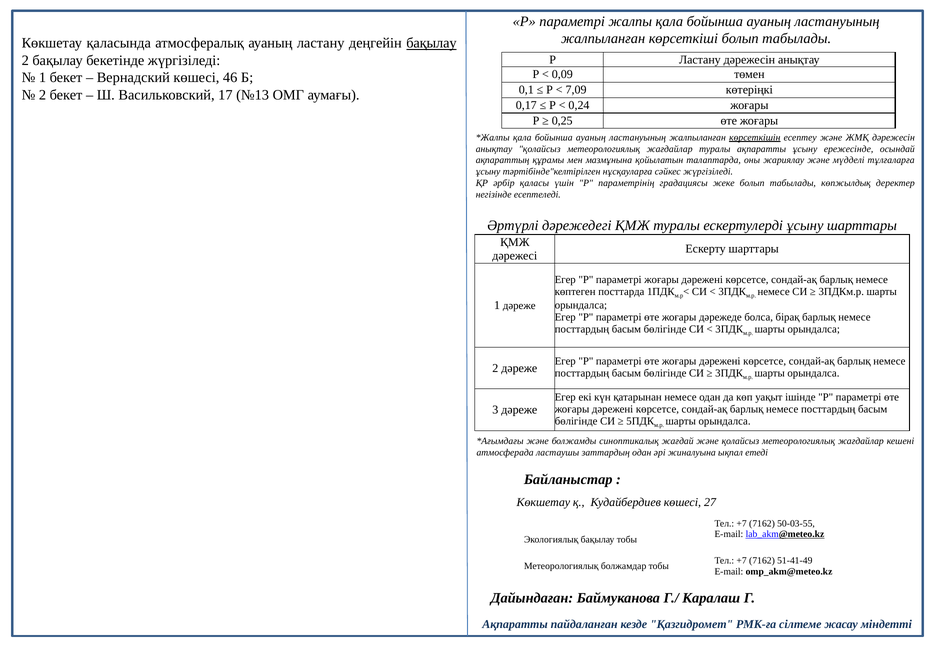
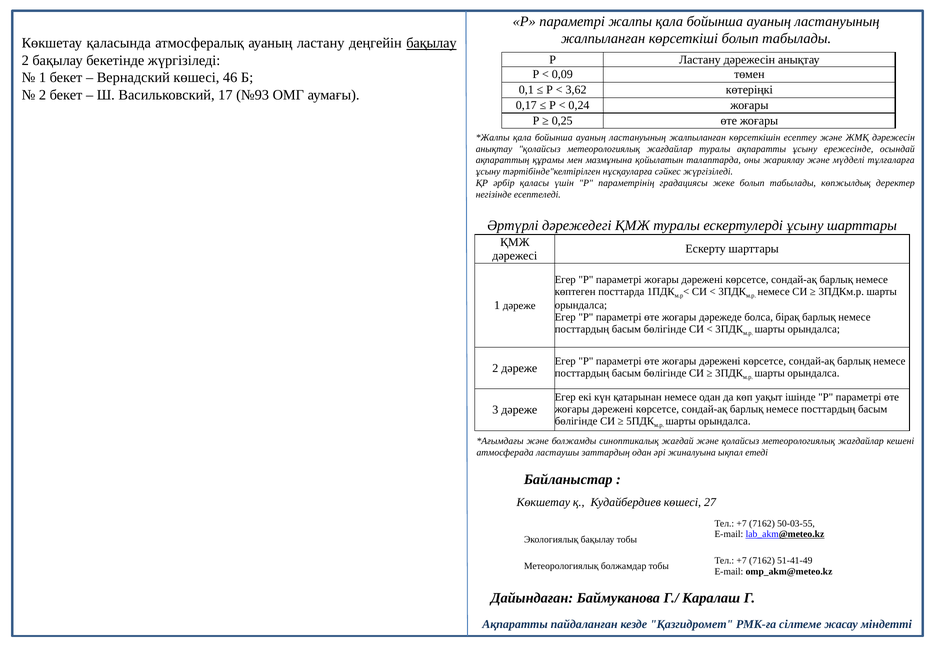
7,09: 7,09 -> 3,62
№13: №13 -> №93
көрсеткішін underline: present -> none
